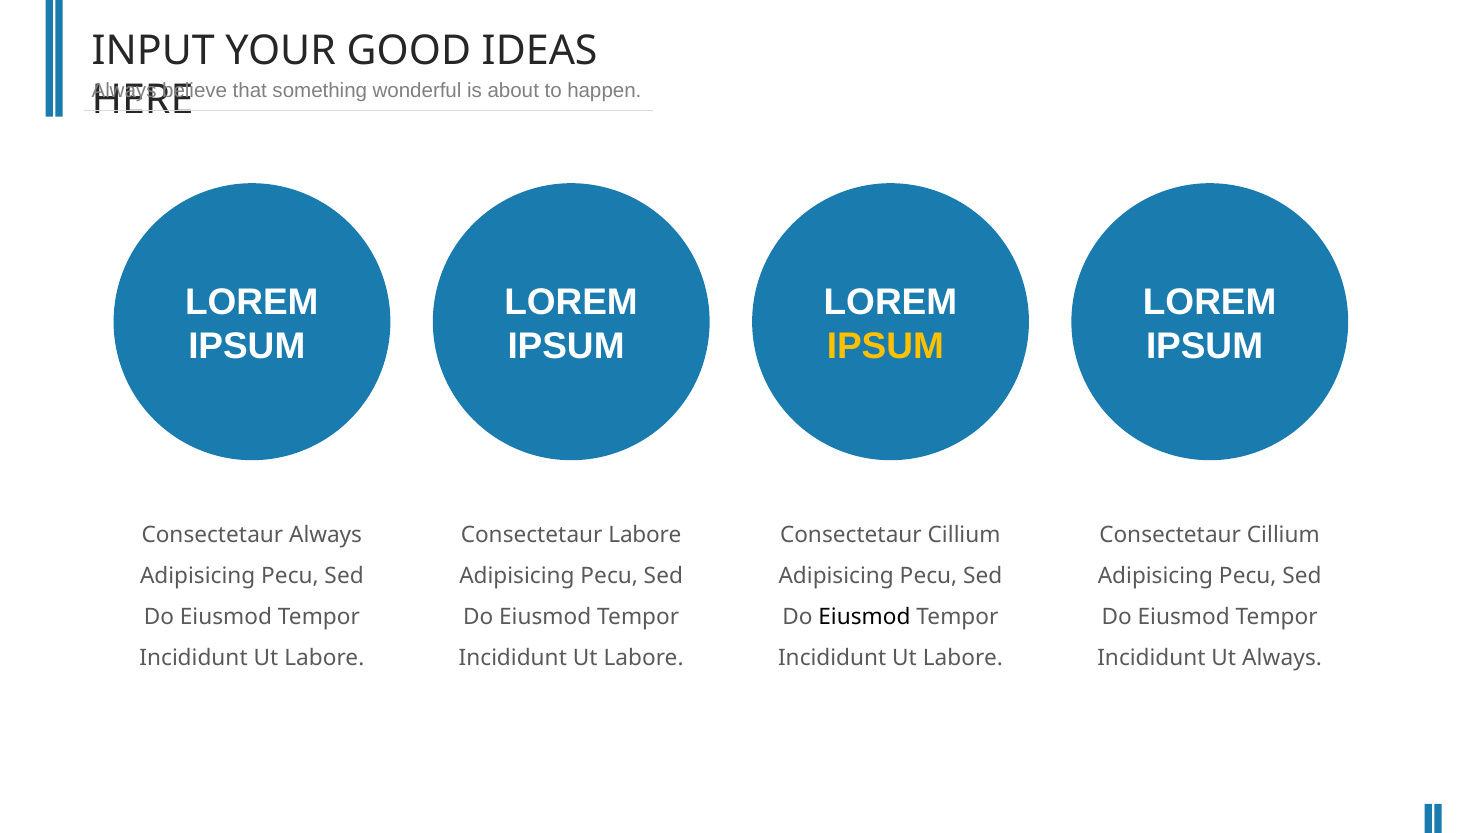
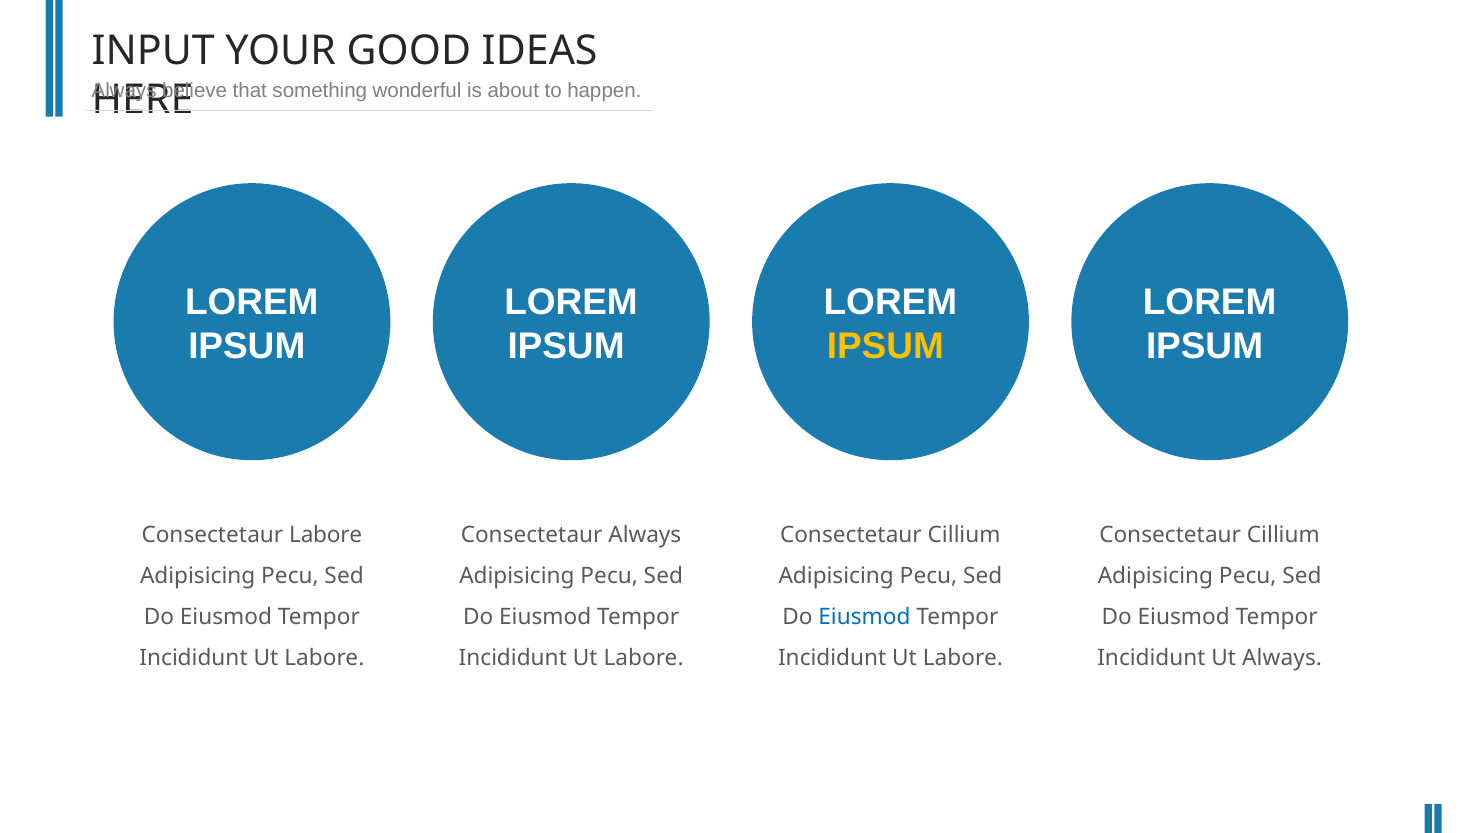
Consectetaur Always: Always -> Labore
Consectetaur Labore: Labore -> Always
Eiusmod at (864, 617) colour: black -> blue
